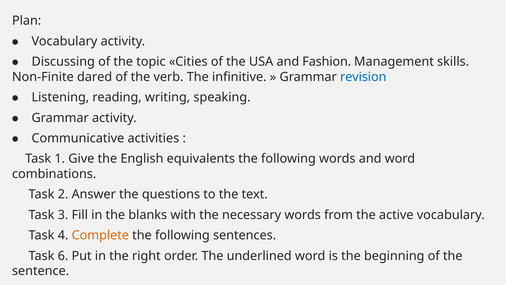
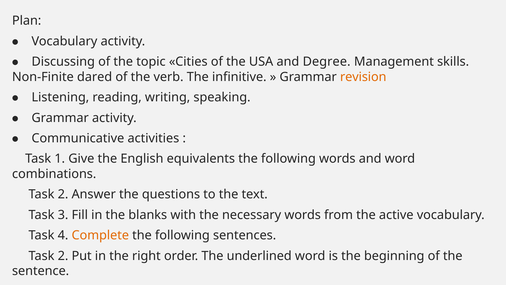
Fashion: Fashion -> Degree
revision colour: blue -> orange
6 at (63, 256): 6 -> 2
